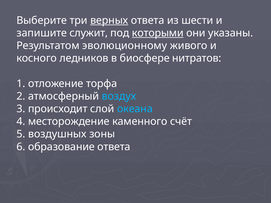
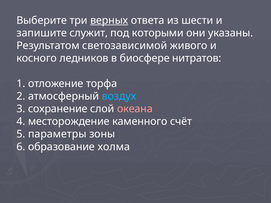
которыми underline: present -> none
эволюционному: эволюционному -> светозависимой
происходит: происходит -> сохранение
океана colour: light blue -> pink
воздушных: воздушных -> параметры
образование ответа: ответа -> холма
